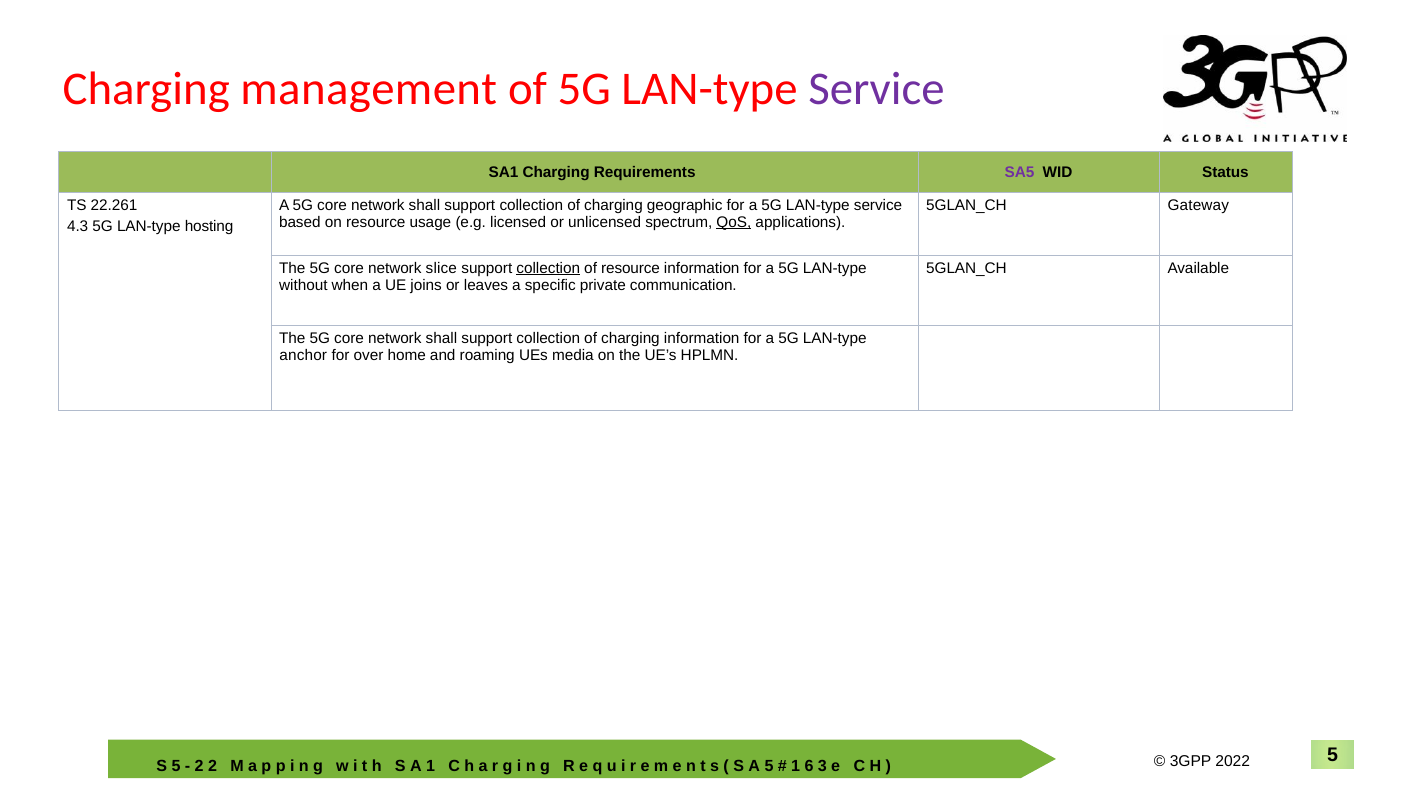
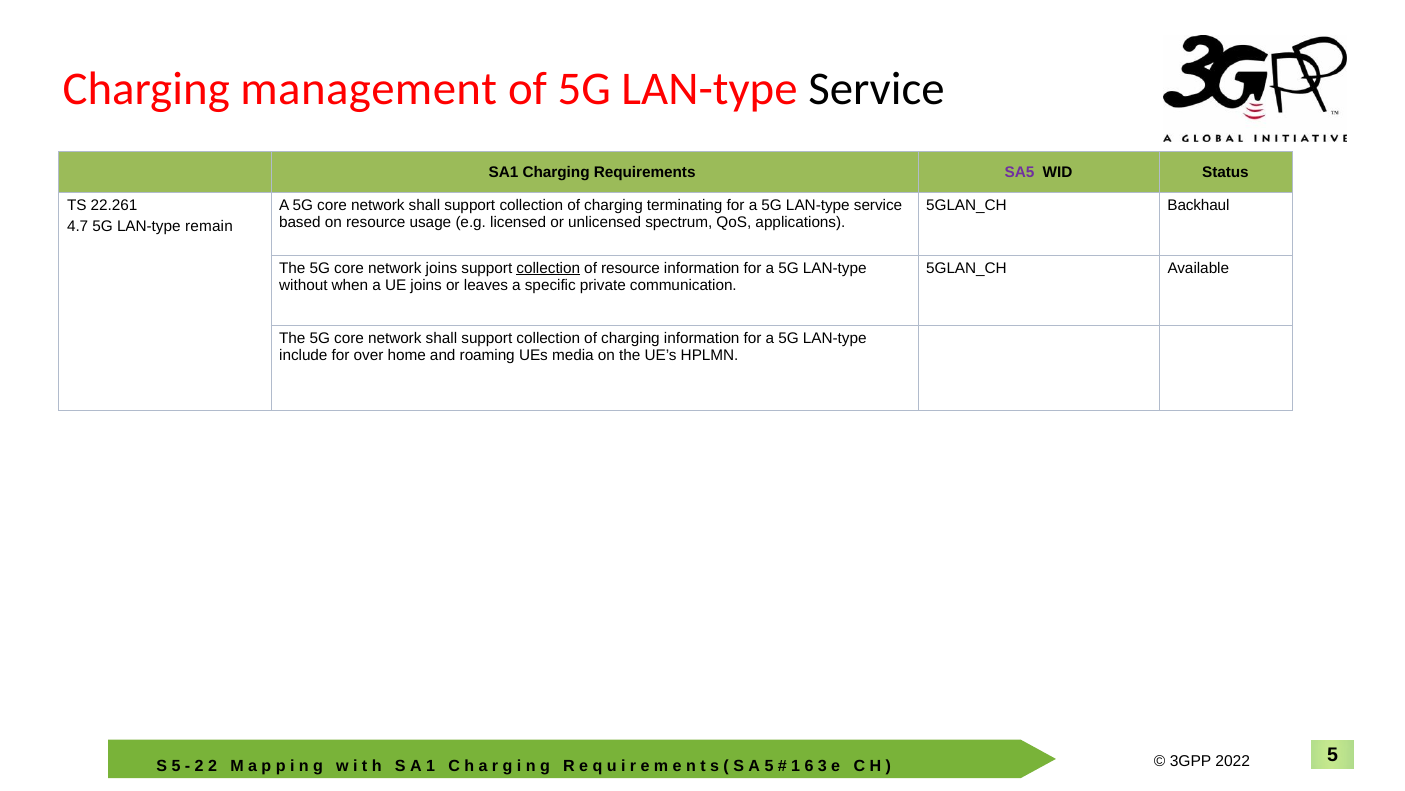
Service at (877, 89) colour: purple -> black
geographic: geographic -> terminating
Gateway: Gateway -> Backhaul
QoS underline: present -> none
4.3: 4.3 -> 4.7
hosting: hosting -> remain
network slice: slice -> joins
anchor: anchor -> include
